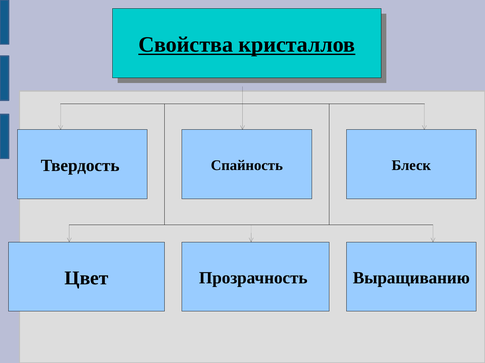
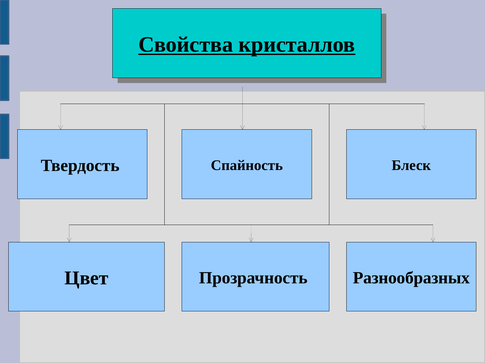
Выращиванию: Выращиванию -> Разнообразных
